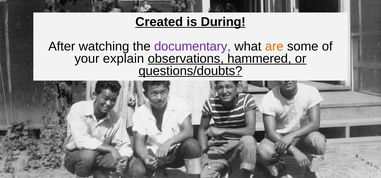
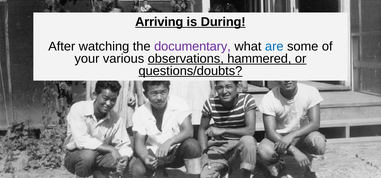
Created: Created -> Arriving
are colour: orange -> blue
explain: explain -> various
